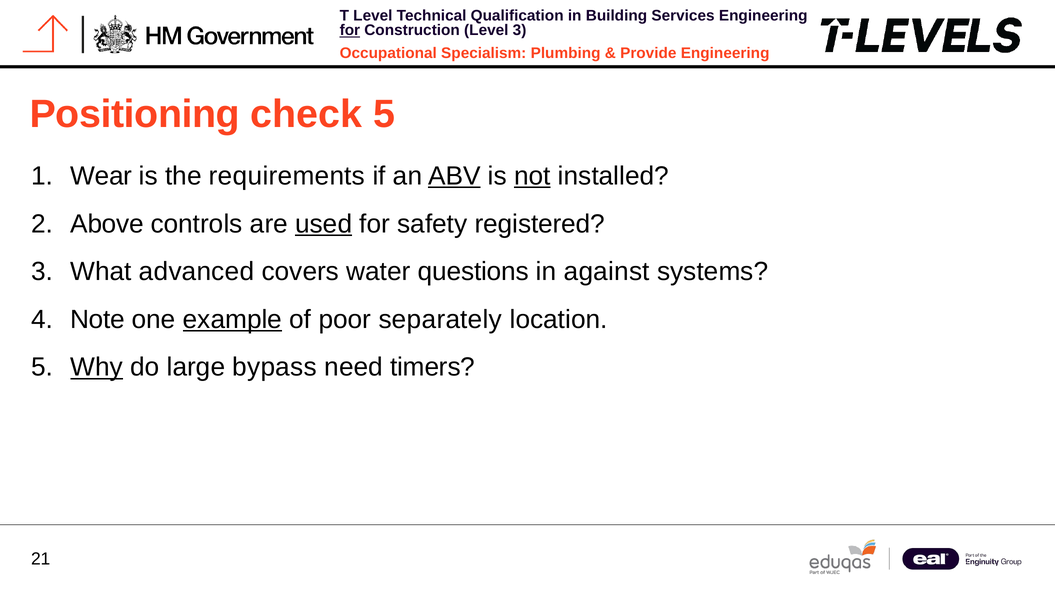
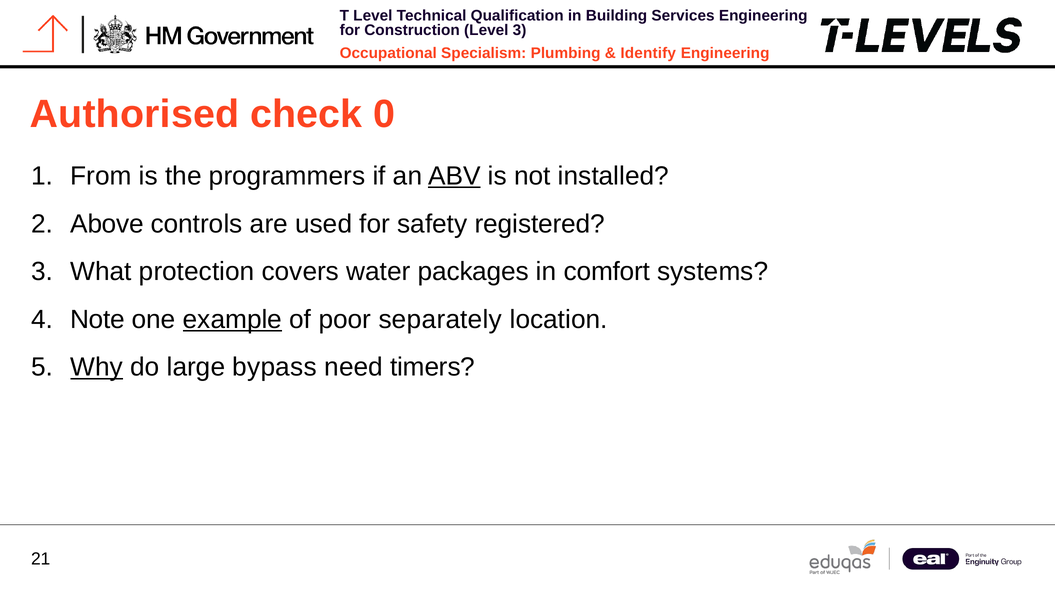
for at (350, 30) underline: present -> none
Provide: Provide -> Identify
Positioning: Positioning -> Authorised
check 5: 5 -> 0
Wear: Wear -> From
requirements: requirements -> programmers
not underline: present -> none
used underline: present -> none
advanced: advanced -> protection
questions: questions -> packages
against: against -> comfort
